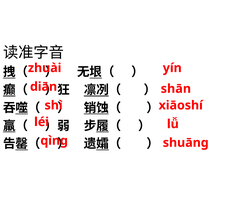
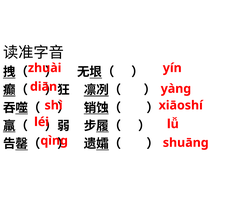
shān: shān -> yàng
